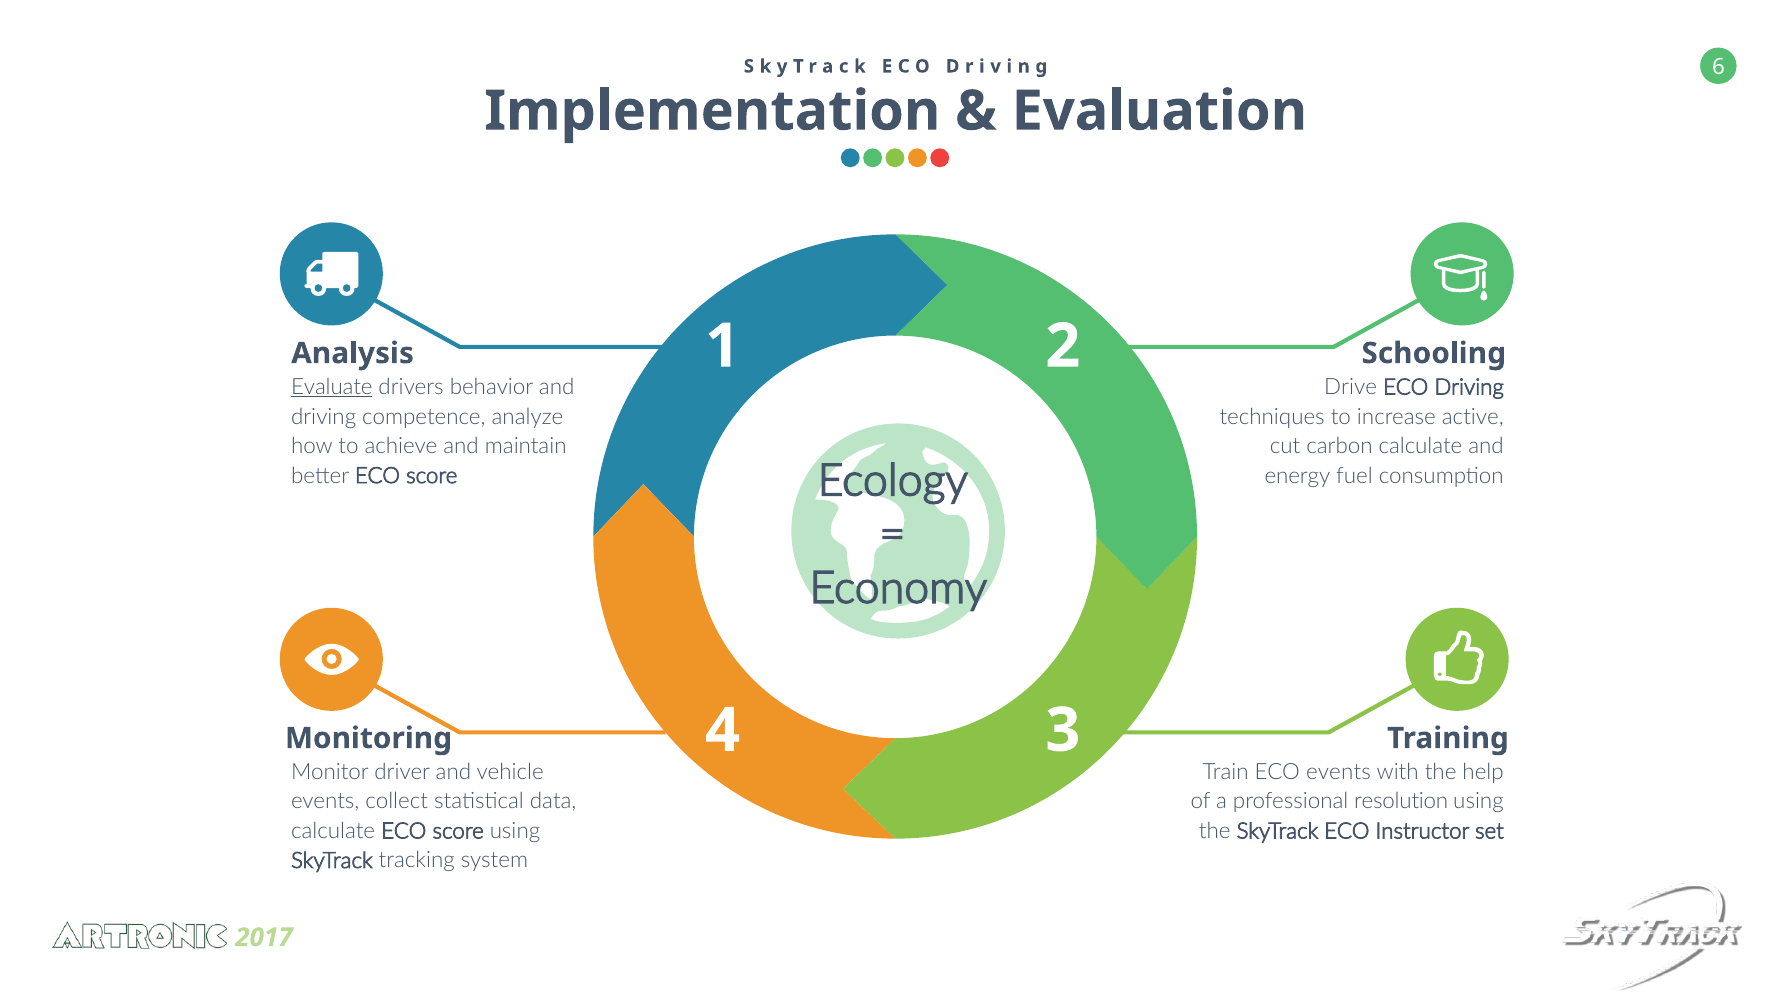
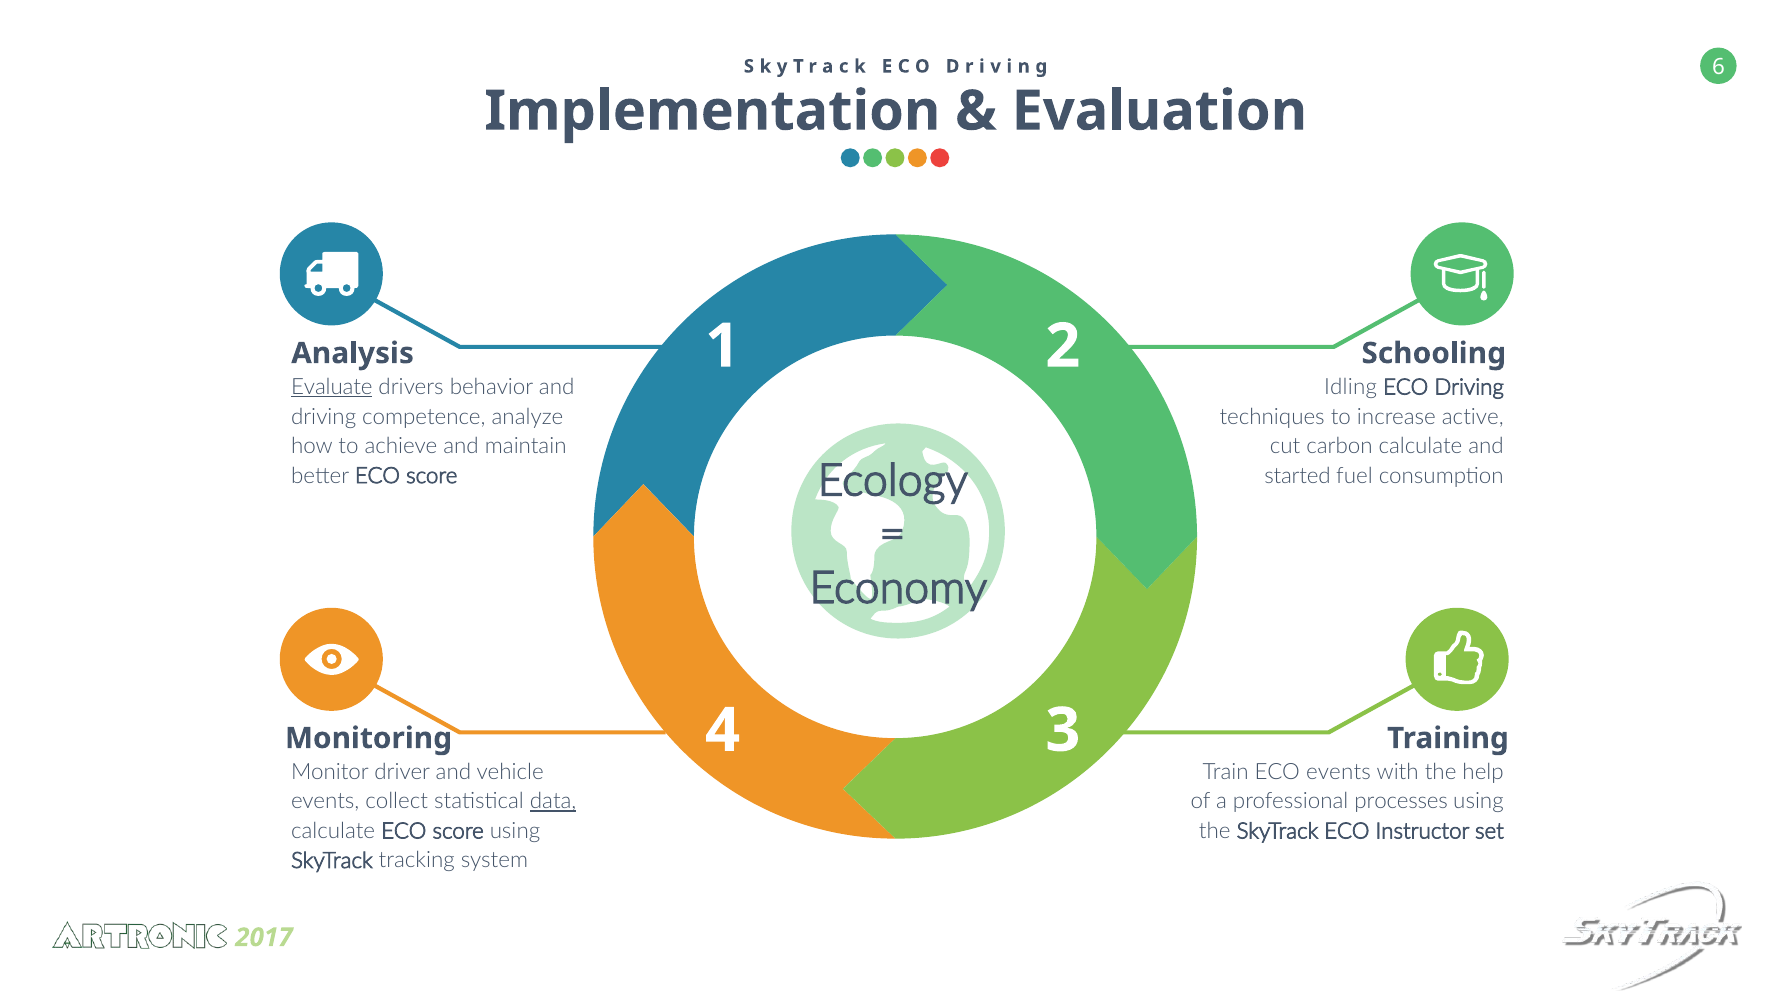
Drive: Drive -> Idling
energy: energy -> started
data underline: none -> present
resolution: resolution -> processes
